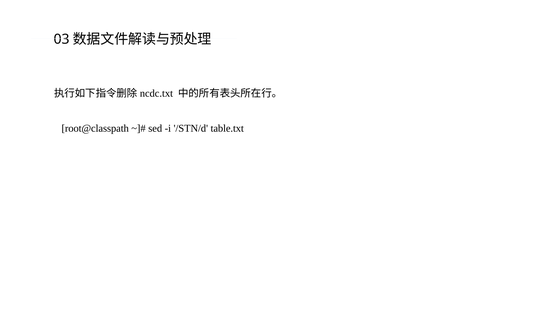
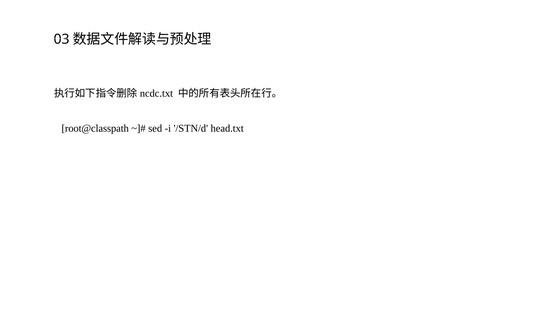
table.txt: table.txt -> head.txt
